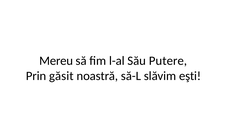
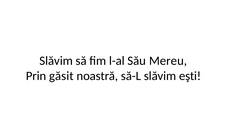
Mereu at (56, 61): Mereu -> Slăvim
Putere: Putere -> Mereu
